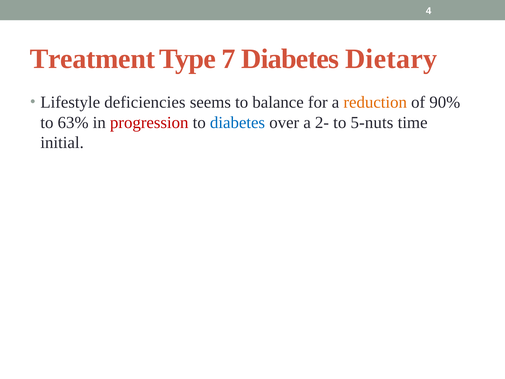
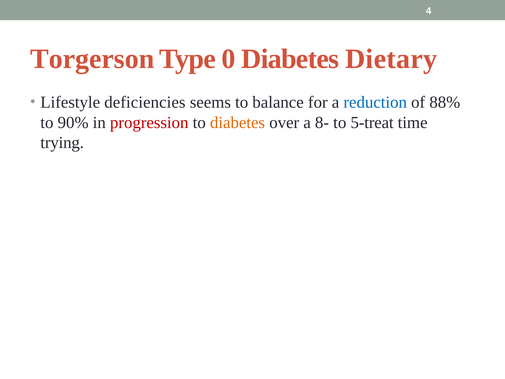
Treatment: Treatment -> Torgerson
7: 7 -> 0
reduction colour: orange -> blue
90%: 90% -> 88%
63%: 63% -> 90%
diabetes at (238, 122) colour: blue -> orange
2-: 2- -> 8-
5-nuts: 5-nuts -> 5-treat
initial: initial -> trying
